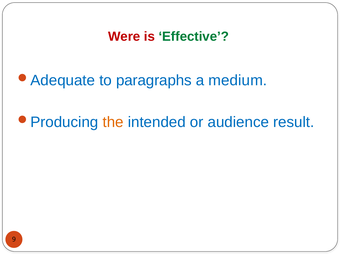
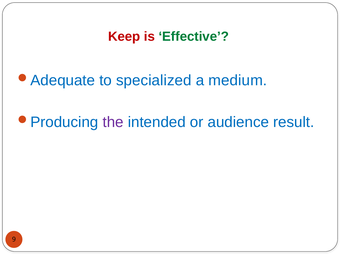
Were: Were -> Keep
paragraphs: paragraphs -> specialized
the colour: orange -> purple
